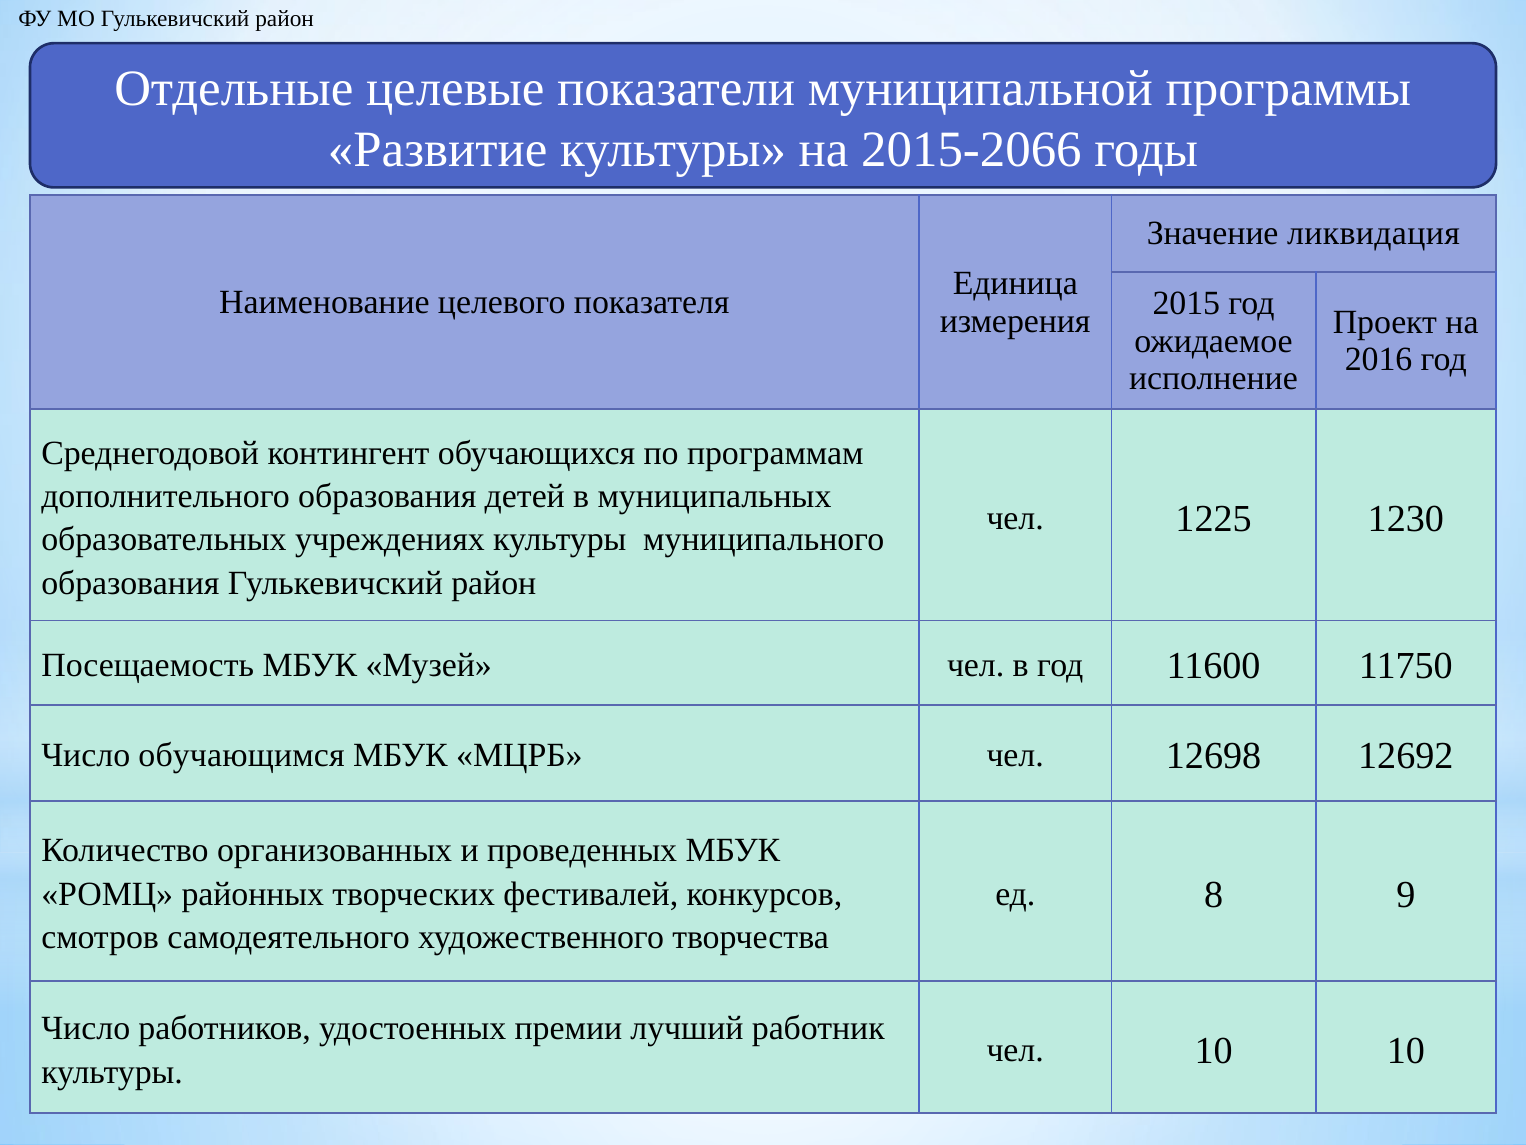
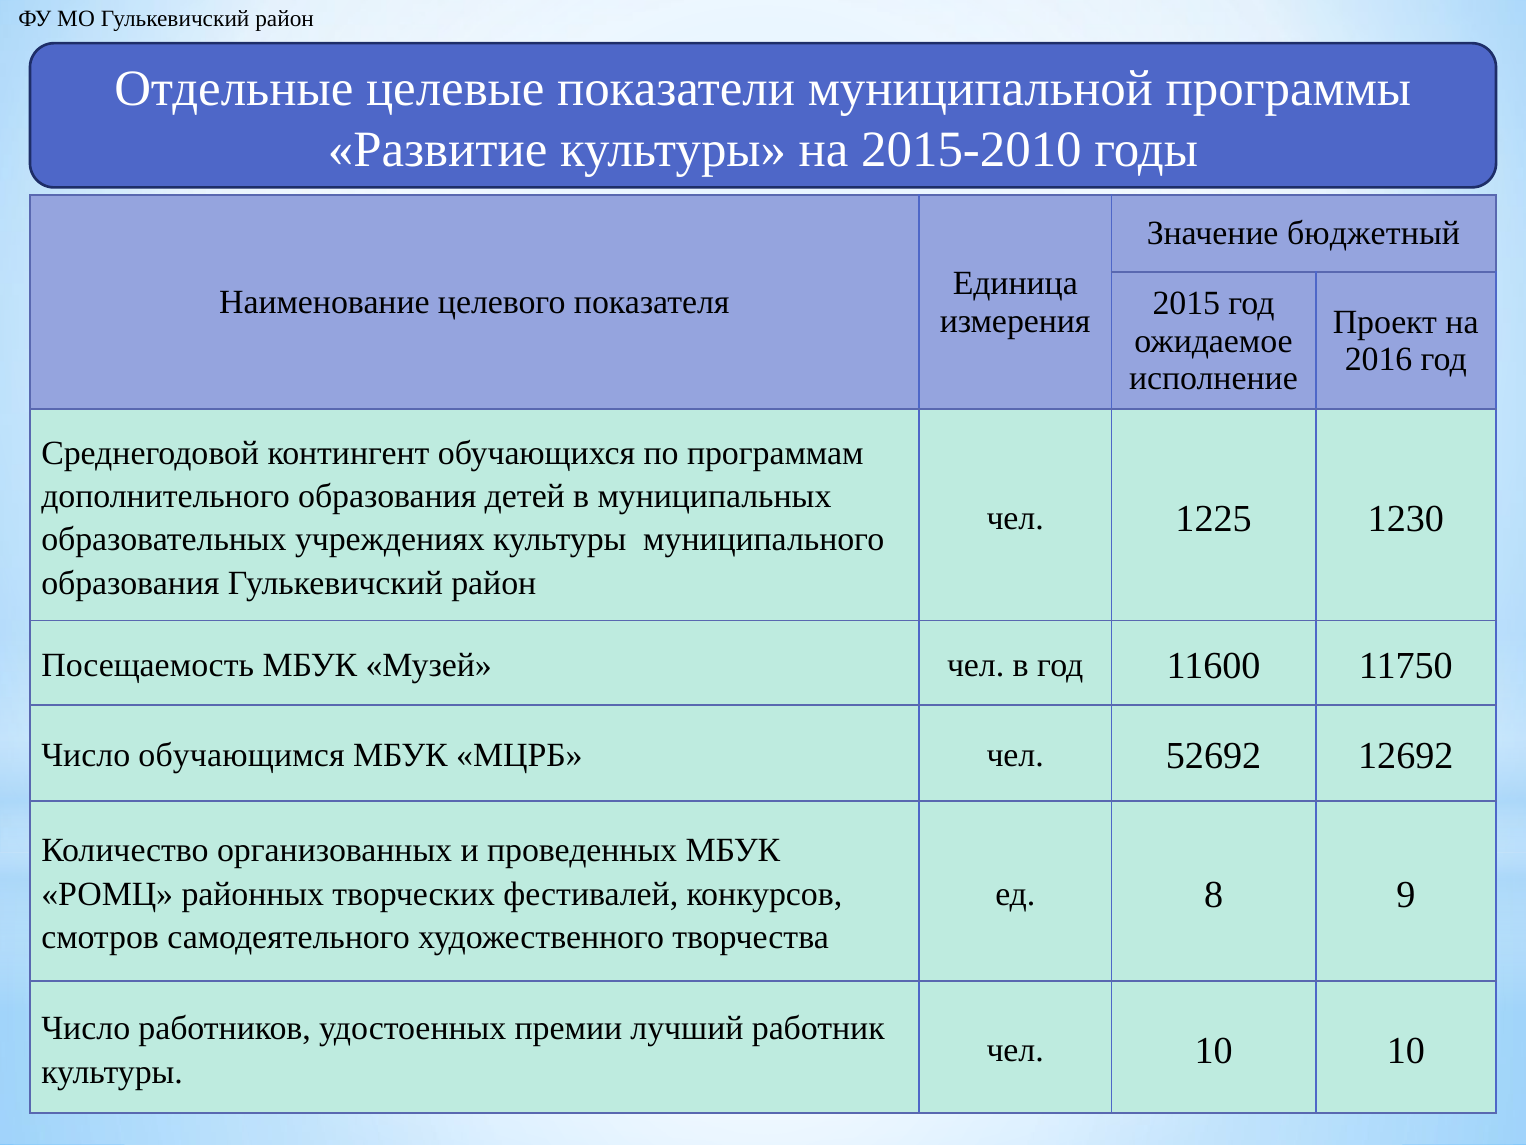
2015-2066: 2015-2066 -> 2015-2010
ликвидация: ликвидация -> бюджетный
12698: 12698 -> 52692
